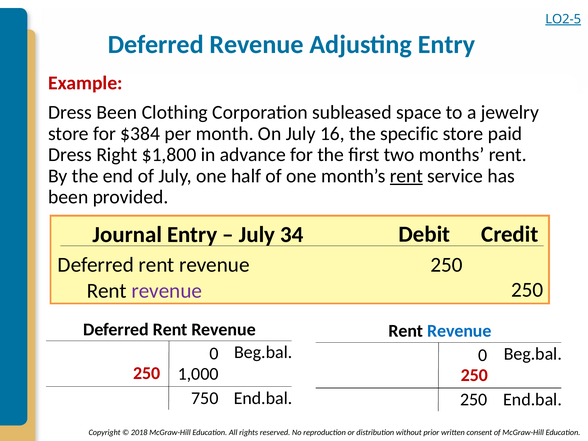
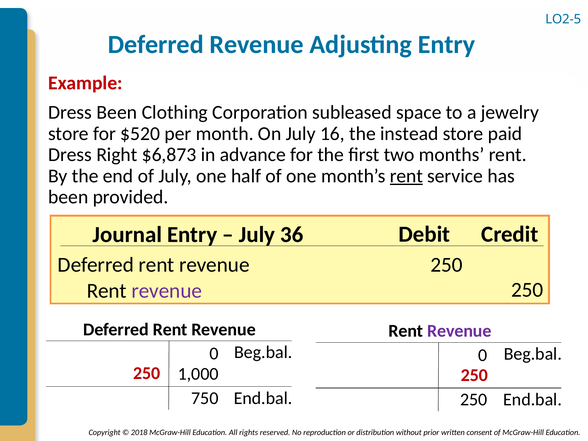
LO2-5 underline: present -> none
$384: $384 -> $520
specific: specific -> instead
$1,800: $1,800 -> $6,873
34: 34 -> 36
Revenue at (459, 331) colour: blue -> purple
